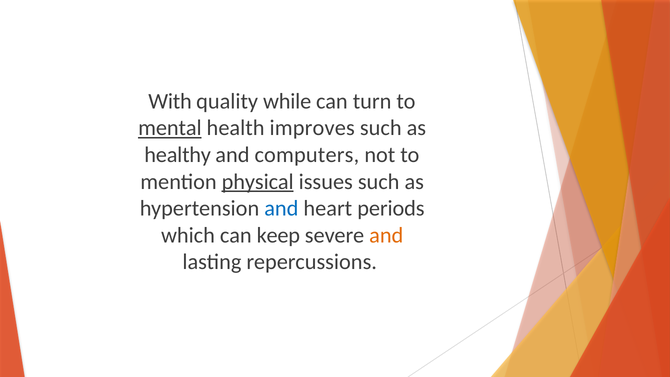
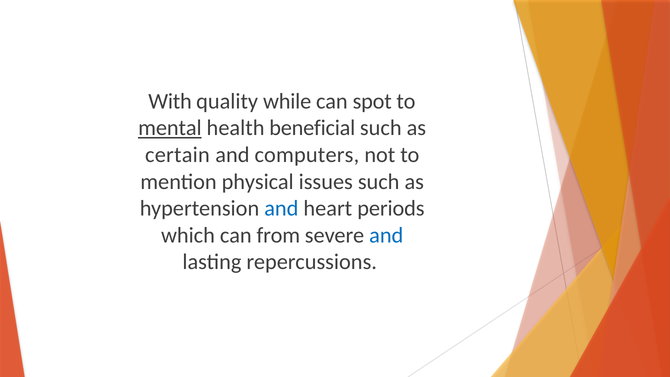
turn: turn -> spot
improves: improves -> beneficial
healthy: healthy -> certain
physical underline: present -> none
keep: keep -> from
and at (386, 235) colour: orange -> blue
